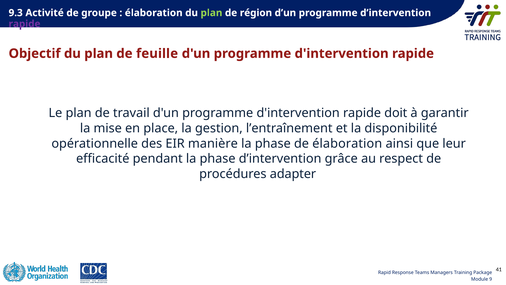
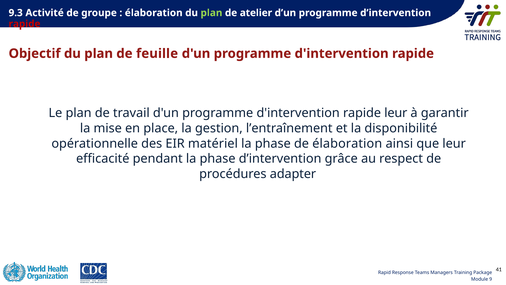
région: région -> atelier
rapide at (25, 24) colour: purple -> red
rapide doit: doit -> leur
manière: manière -> matériel
